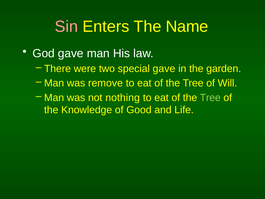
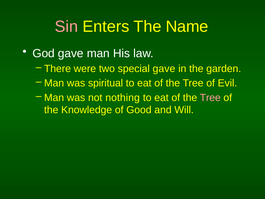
remove: remove -> spiritual
Will: Will -> Evil
Tree at (210, 97) colour: light green -> pink
Life: Life -> Will
